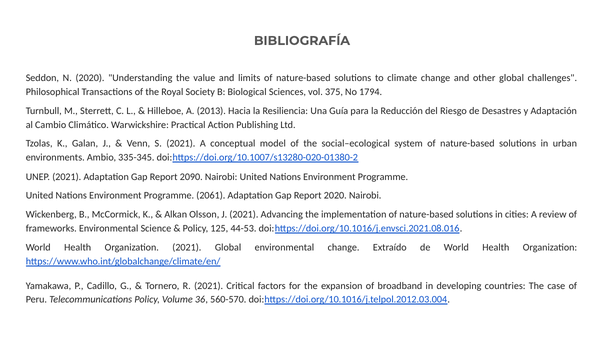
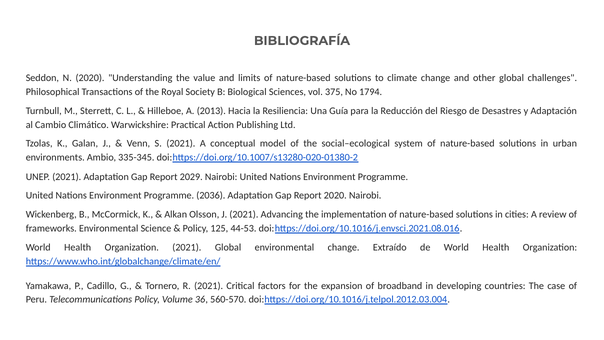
2090: 2090 -> 2029
2061: 2061 -> 2036
